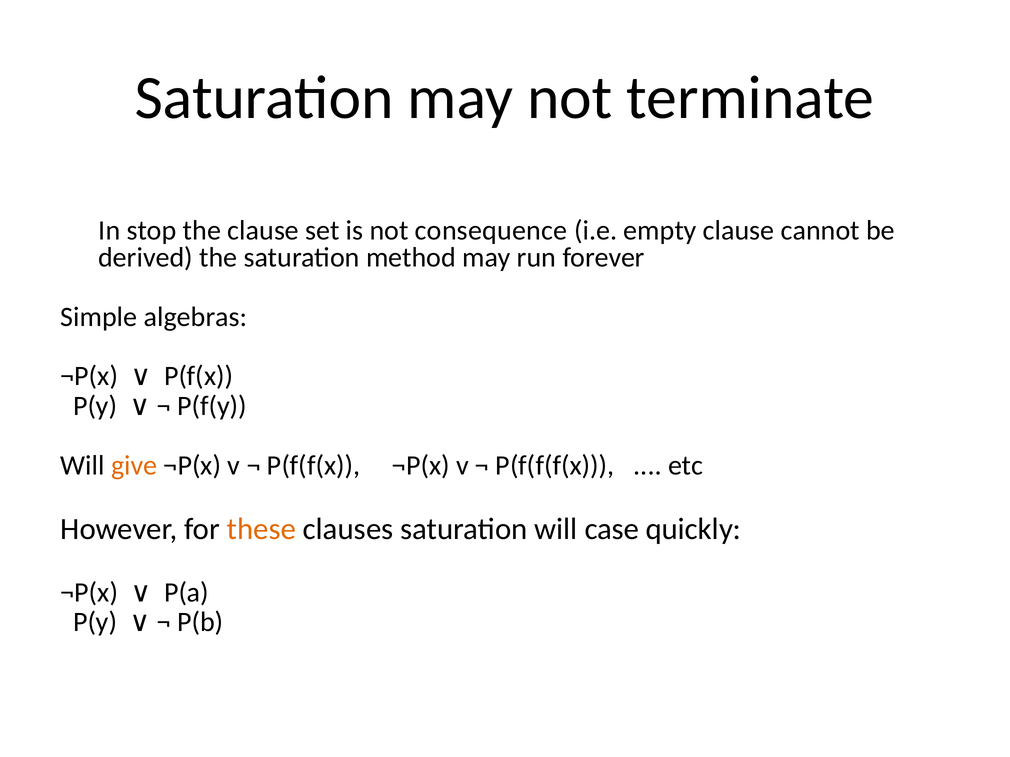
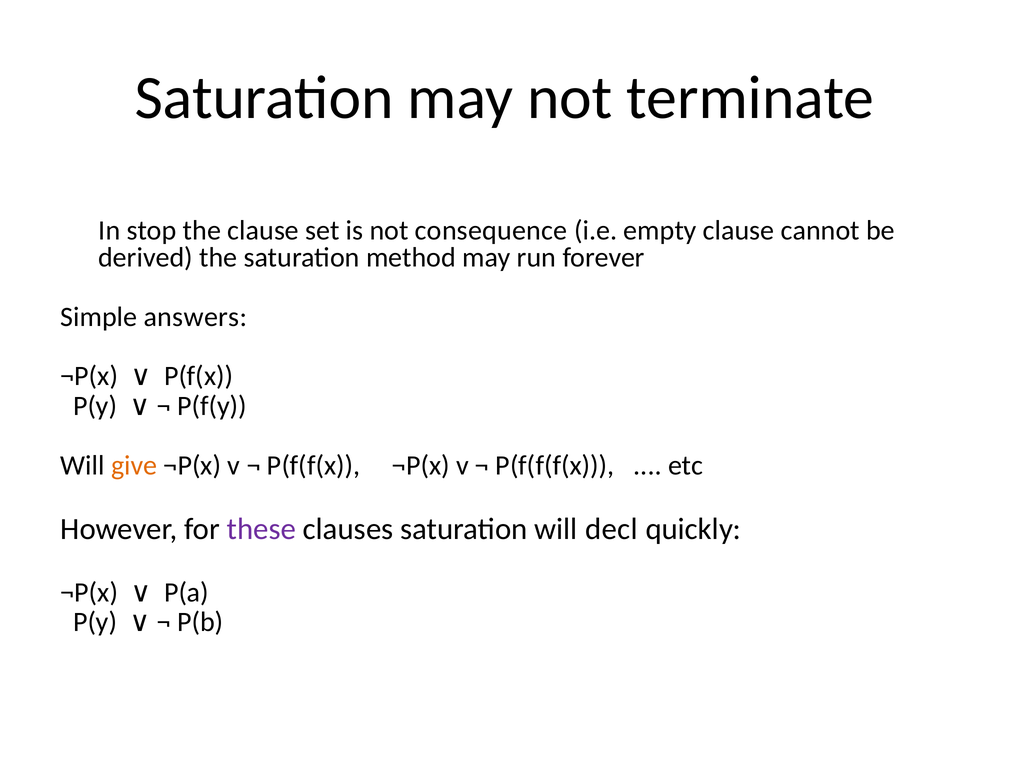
algebras: algebras -> answers
these colour: orange -> purple
case: case -> decl
